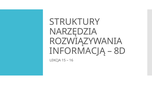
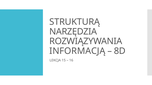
STRUKTURY: STRUKTURY -> STRUKTURĄ
